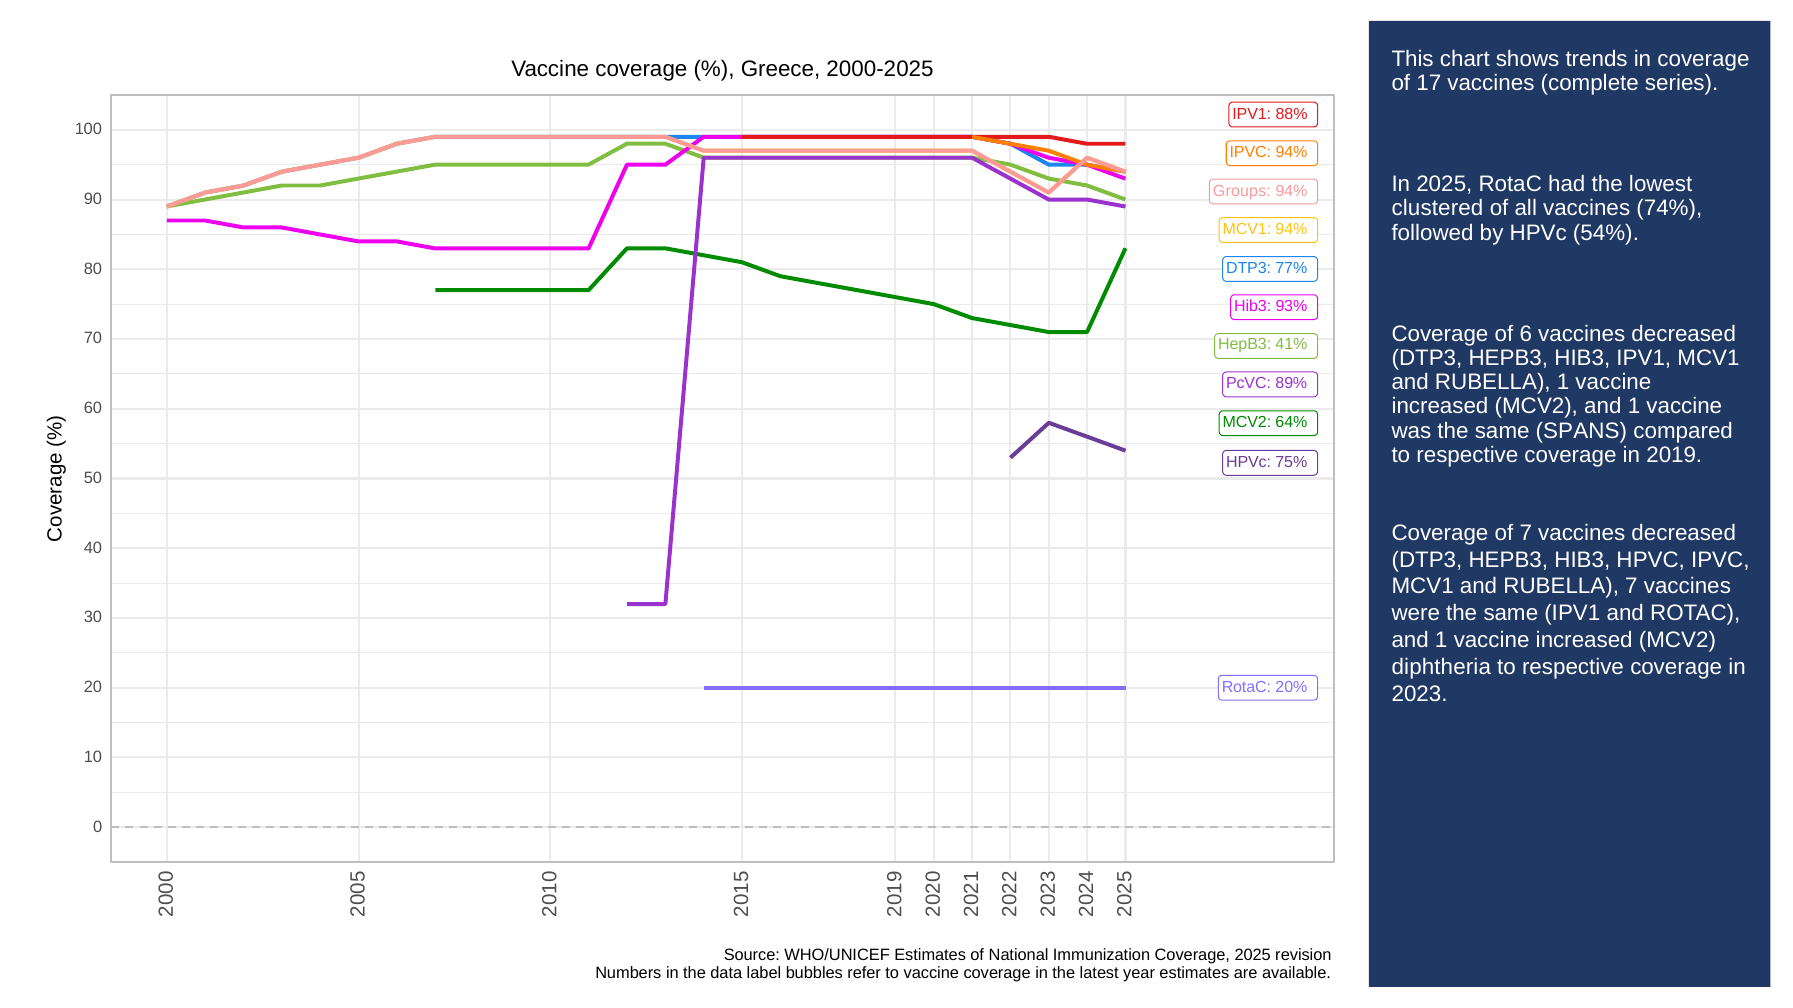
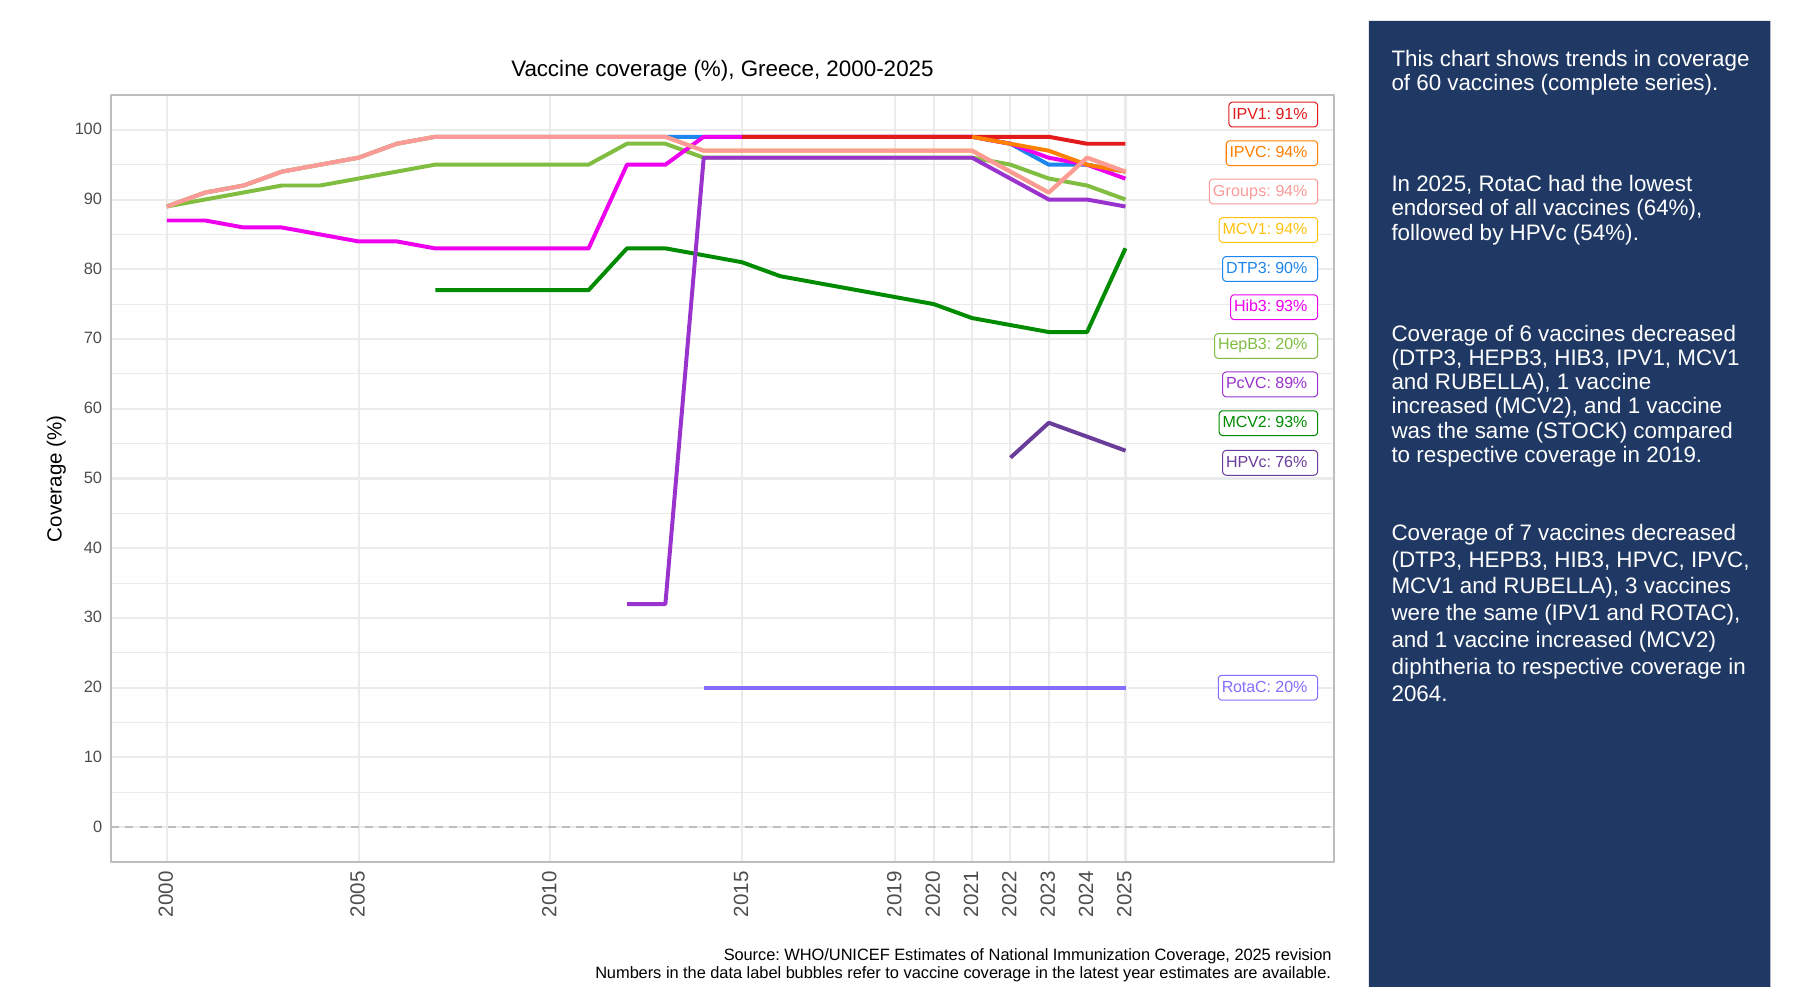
of 17: 17 -> 60
88%: 88% -> 91%
clustered: clustered -> endorsed
74%: 74% -> 64%
77%: 77% -> 90%
HepB3 41%: 41% -> 20%
MCV2 64%: 64% -> 93%
SPANS: SPANS -> STOCK
75%: 75% -> 76%
RUBELLA 7: 7 -> 3
2023: 2023 -> 2064
